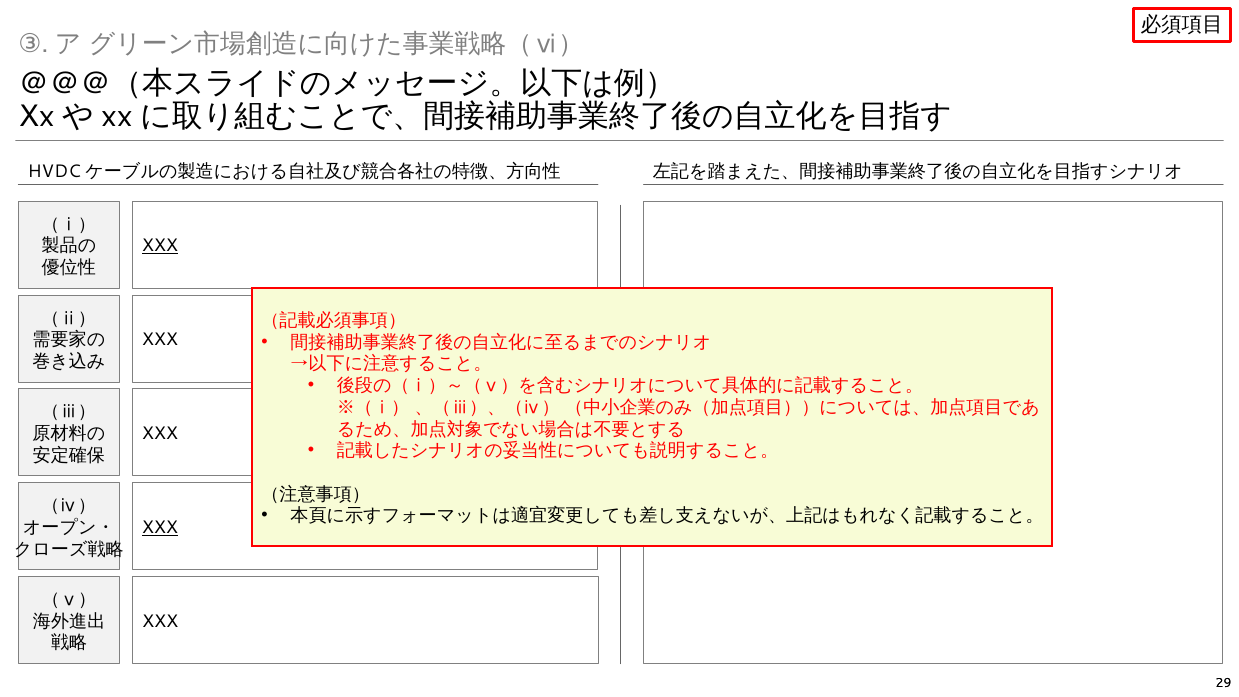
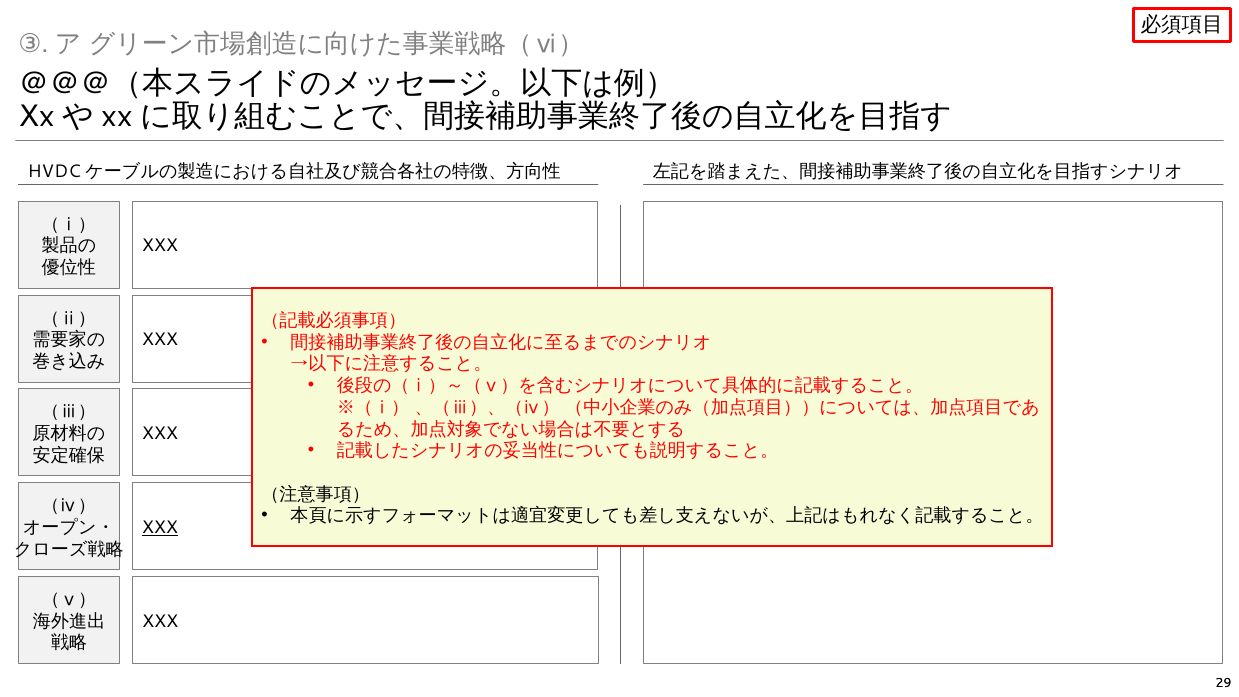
XXX at (160, 246) underline: present -> none
